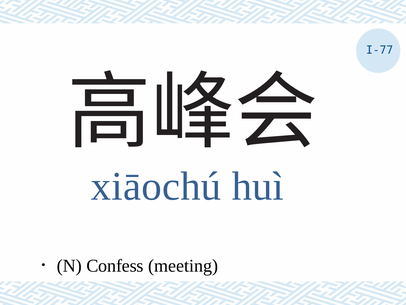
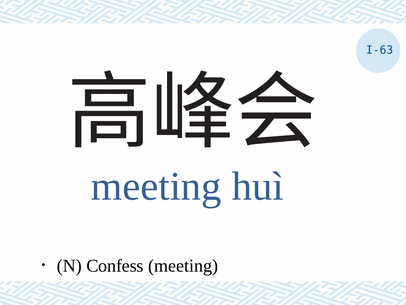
I-77: I-77 -> I-63
xiāochú at (156, 186): xiāochú -> meeting
